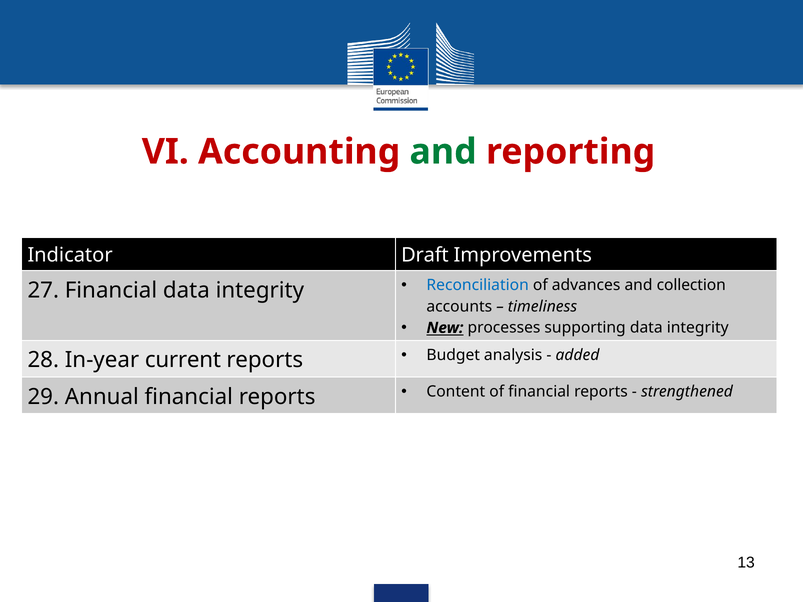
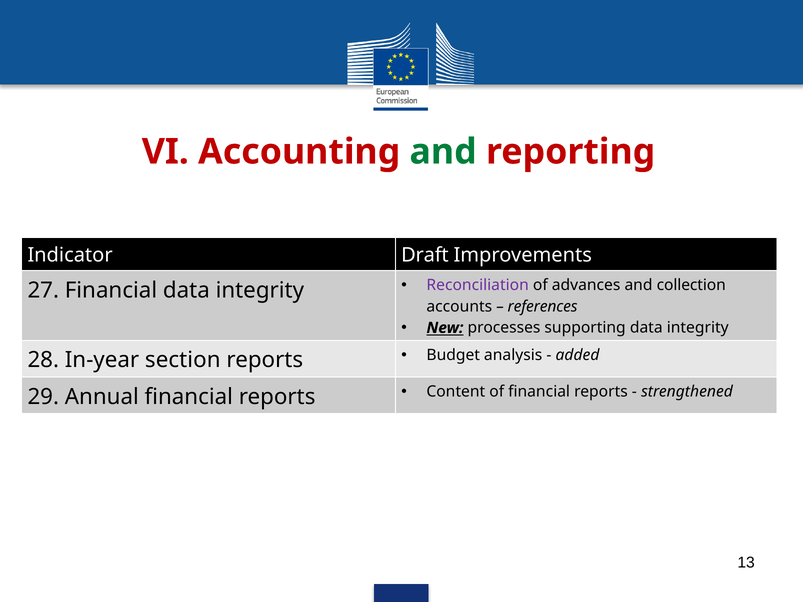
Reconciliation colour: blue -> purple
timeliness: timeliness -> references
current: current -> section
